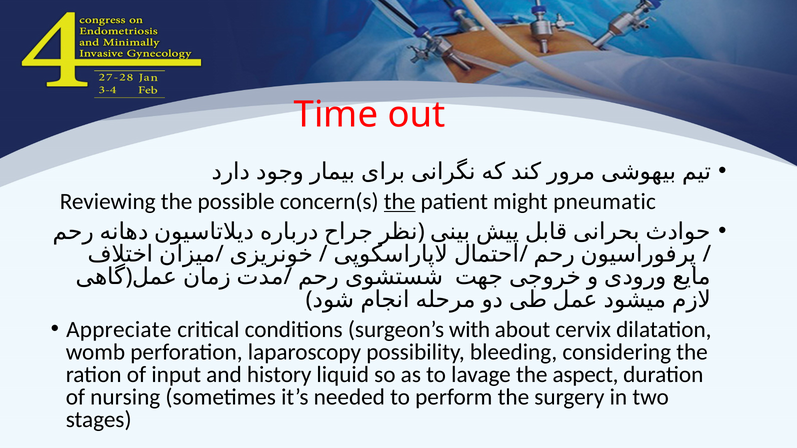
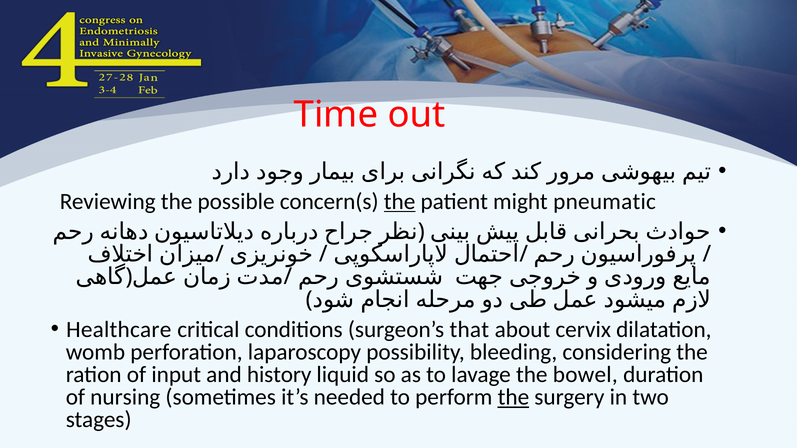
Appreciate: Appreciate -> Healthcare
with: with -> that
aspect: aspect -> bowel
the at (513, 397) underline: none -> present
